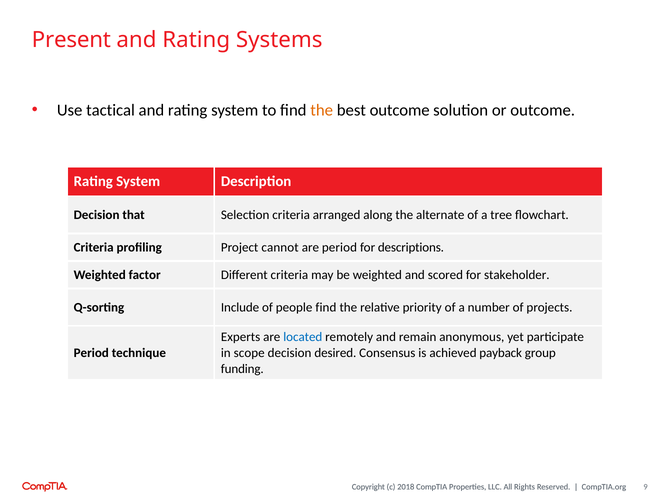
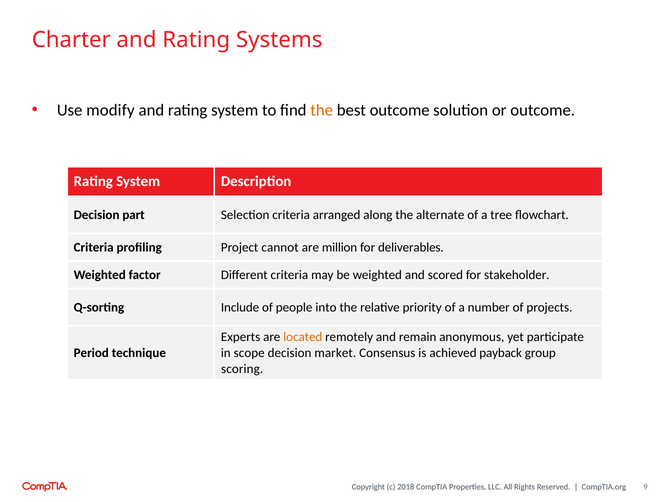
Present: Present -> Charter
tactical: tactical -> modify
that: that -> part
are period: period -> million
descriptions: descriptions -> deliverables
people find: find -> into
located colour: blue -> orange
desired: desired -> market
funding: funding -> scoring
